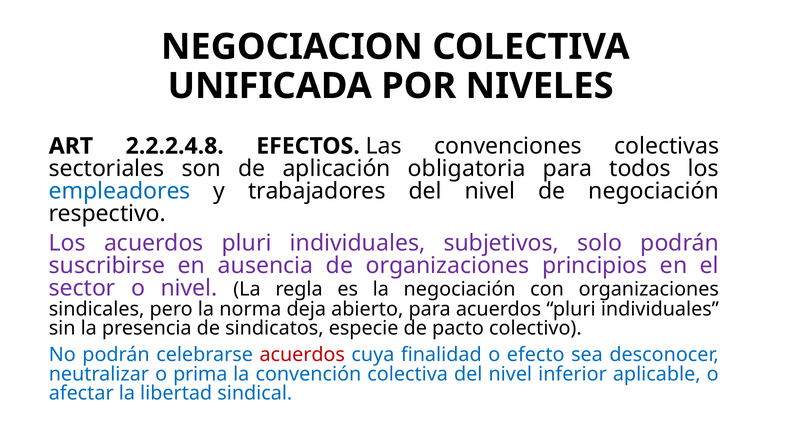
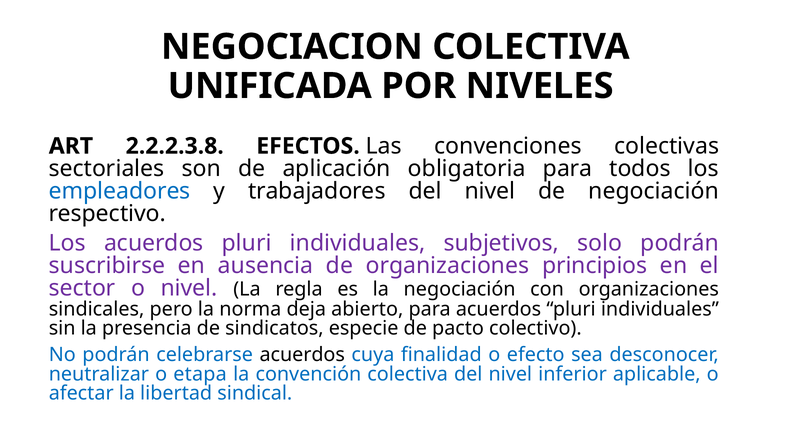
2.2.2.4.8: 2.2.2.4.8 -> 2.2.2.3.8
acuerdos at (302, 355) colour: red -> black
prima: prima -> etapa
